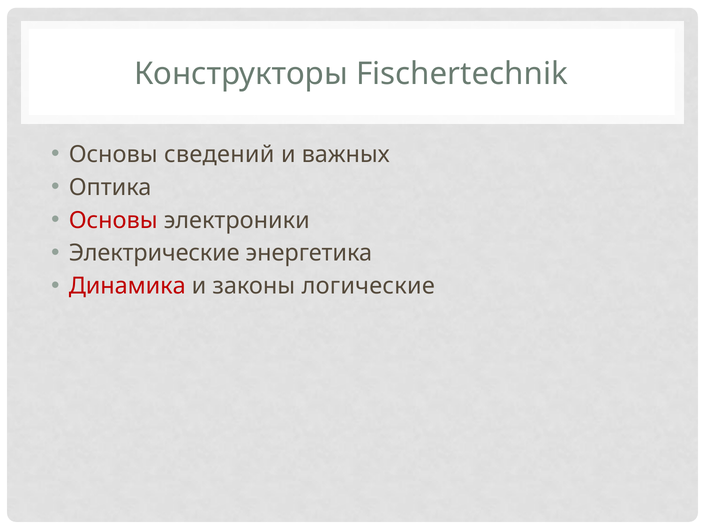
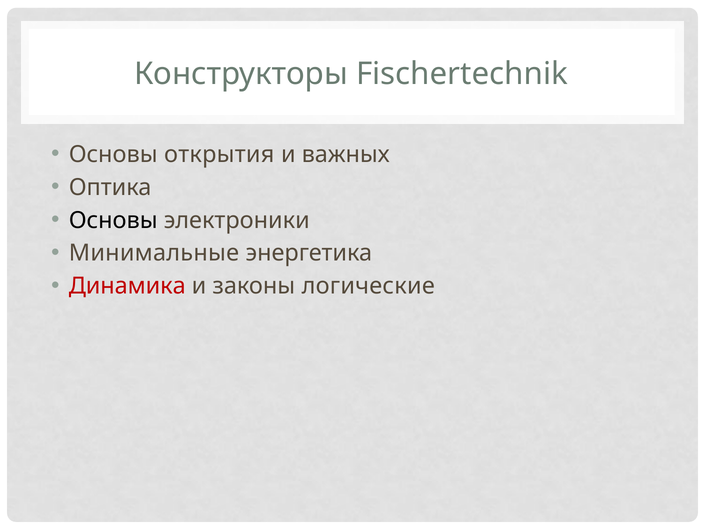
сведений: сведений -> открытия
Основы at (113, 220) colour: red -> black
Электрические: Электрические -> Минимальные
